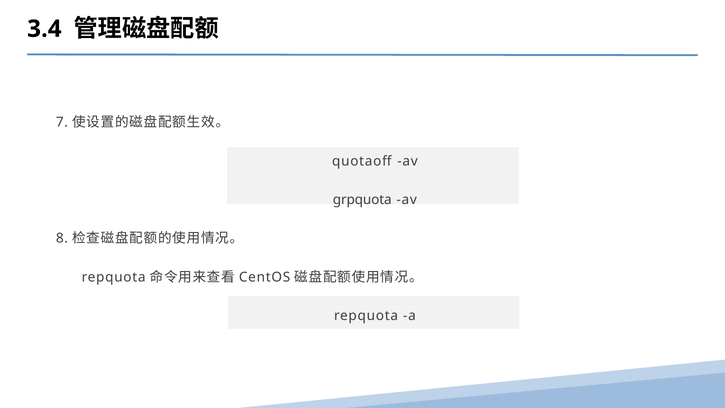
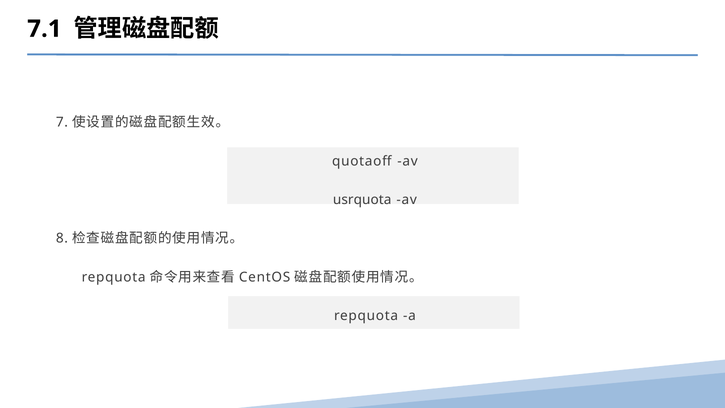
3.4: 3.4 -> 7.1
grpquota: grpquota -> usrquota
